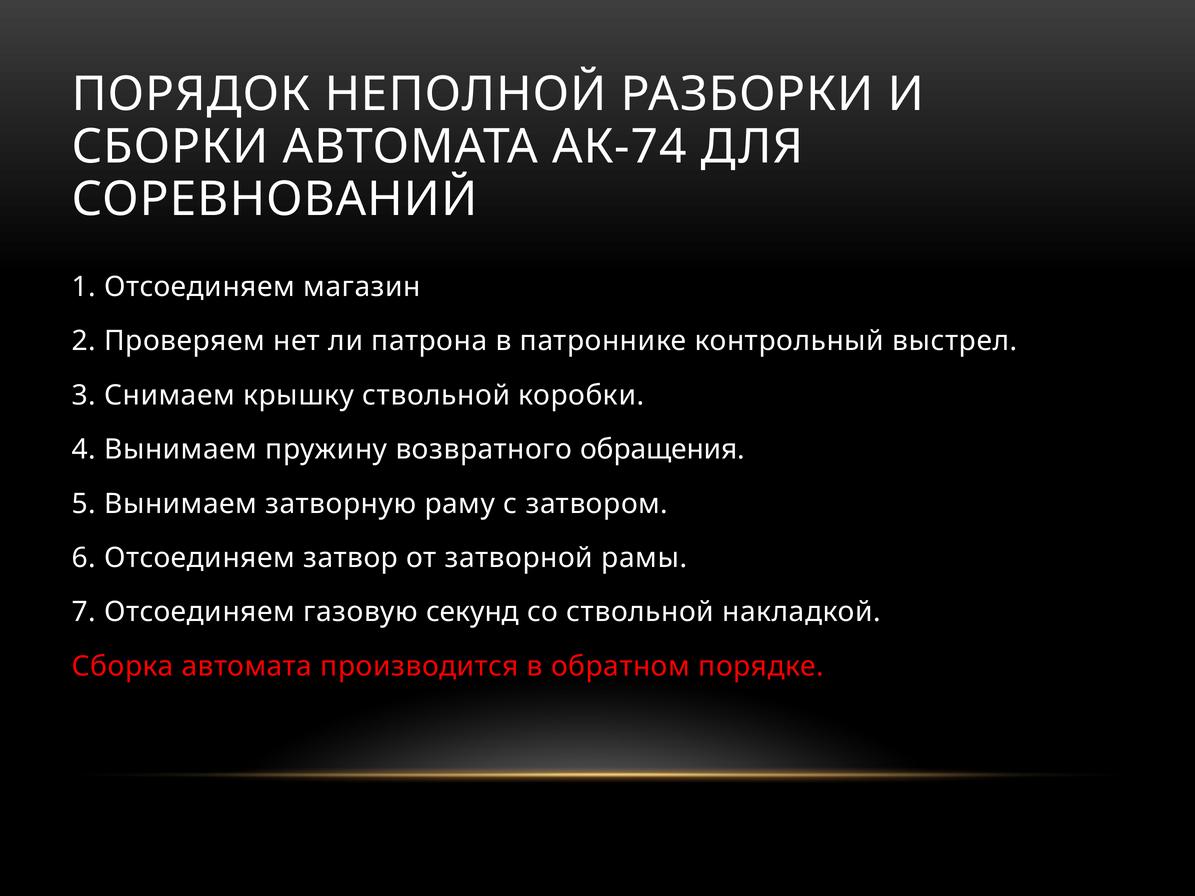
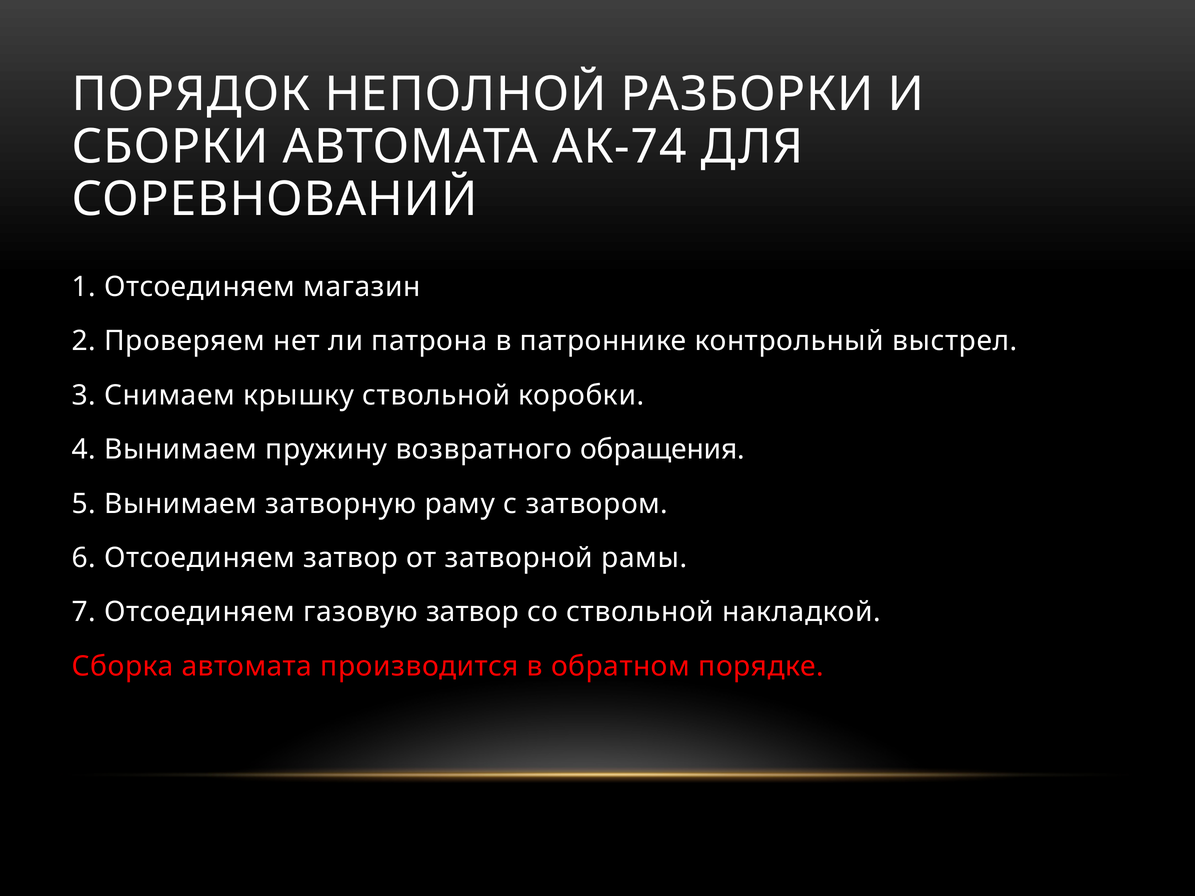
газовую секунд: секунд -> затвор
